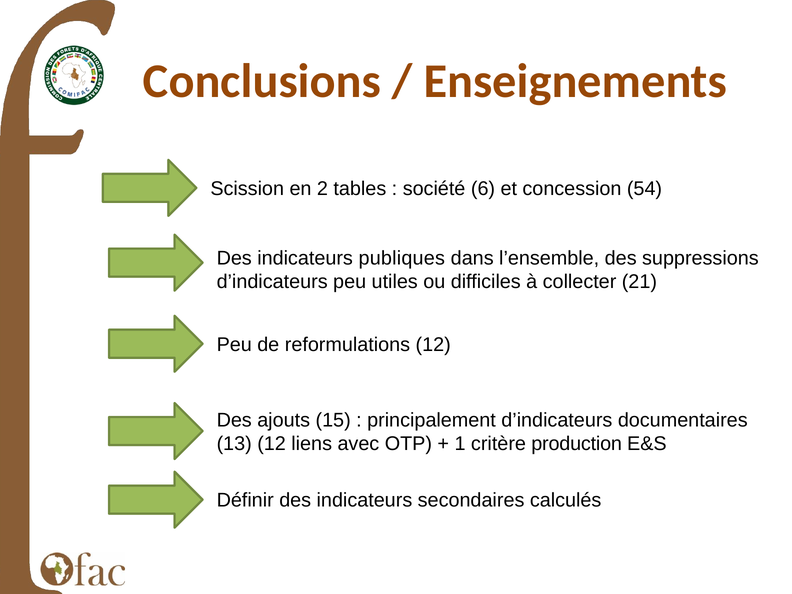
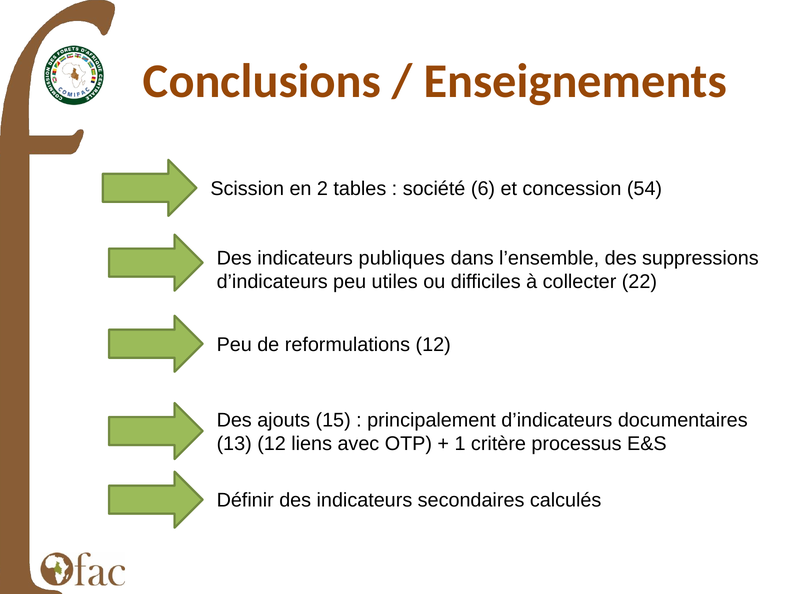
21: 21 -> 22
production: production -> processus
